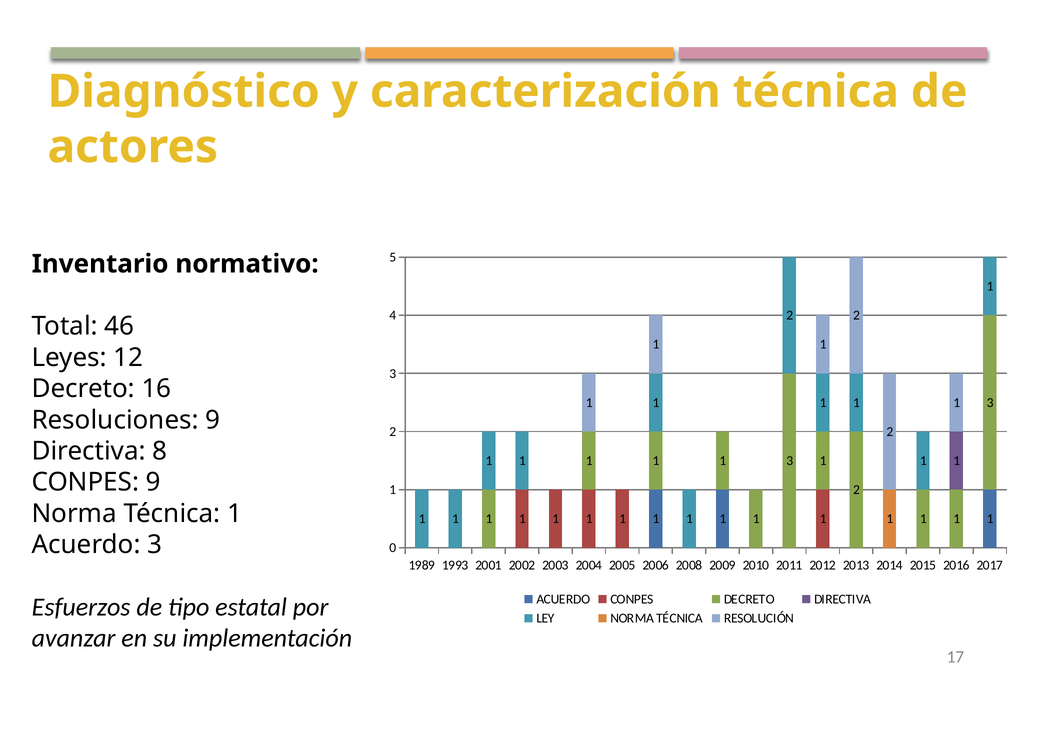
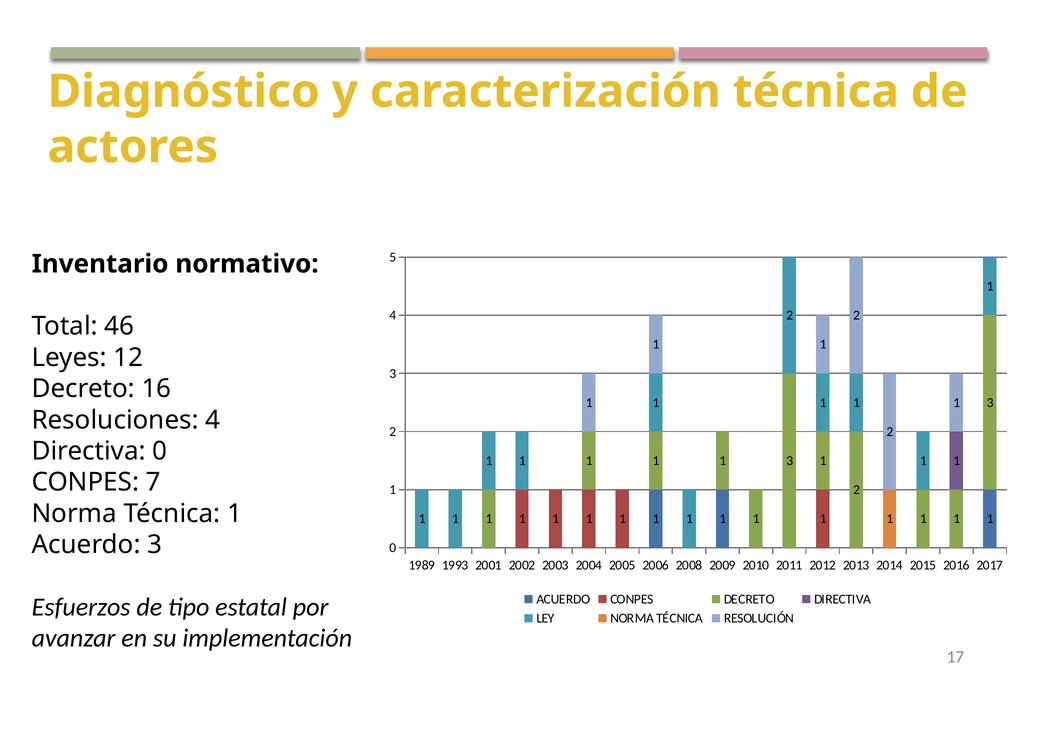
Resoluciones 9: 9 -> 4
Directiva 8: 8 -> 0
CONPES 9: 9 -> 7
